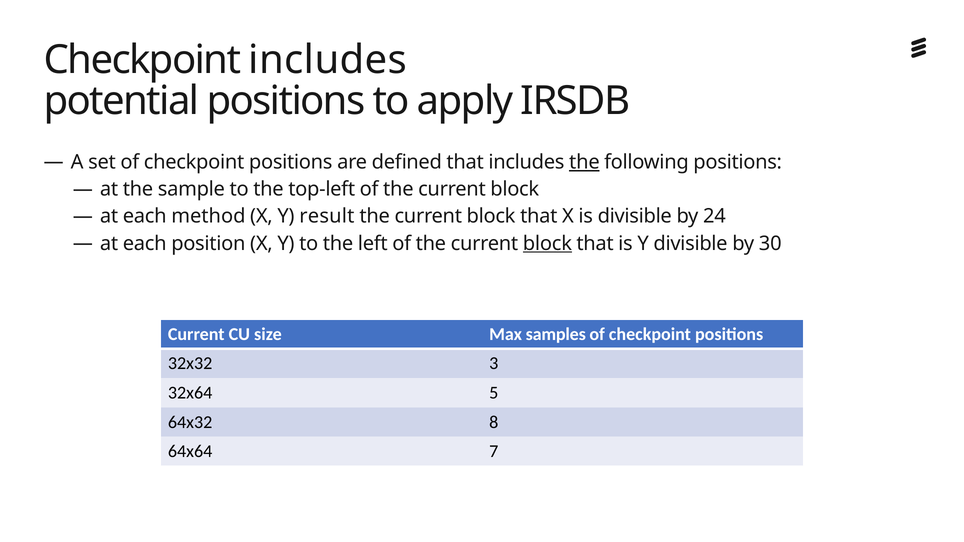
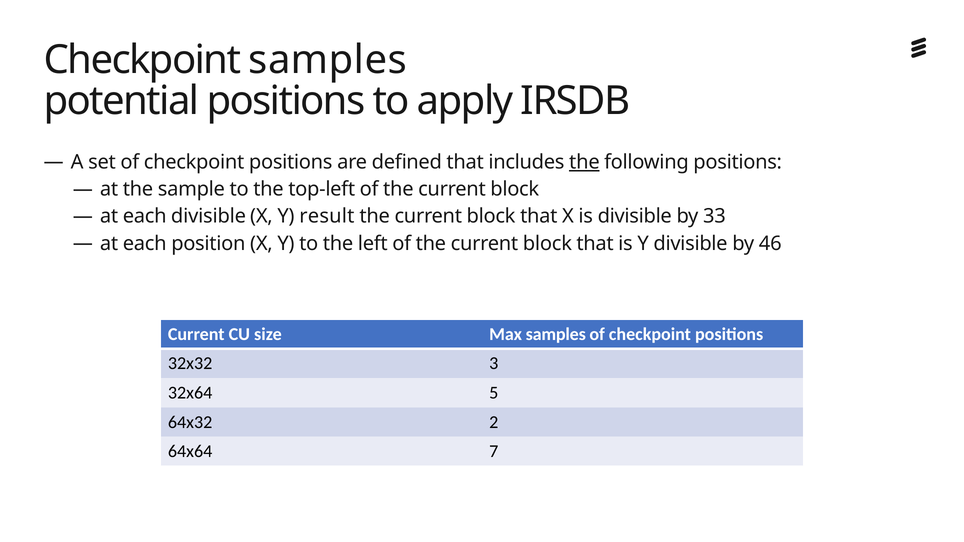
Checkpoint includes: includes -> samples
each method: method -> divisible
24: 24 -> 33
block at (547, 244) underline: present -> none
30: 30 -> 46
8: 8 -> 2
